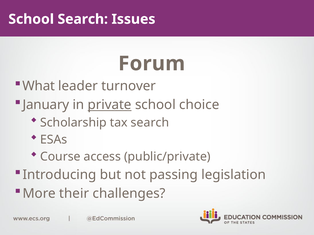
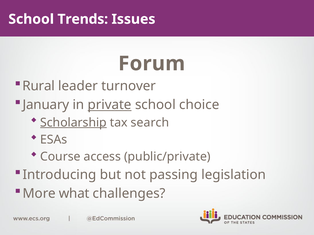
School Search: Search -> Trends
What: What -> Rural
Scholarship underline: none -> present
their: their -> what
